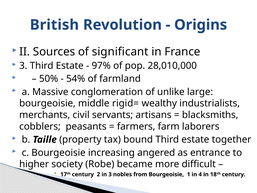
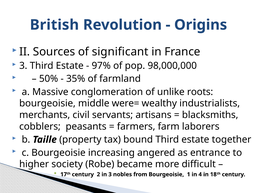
28,010,000: 28,010,000 -> 98,000,000
54%: 54% -> 35%
large: large -> roots
rigid=: rigid= -> were=
